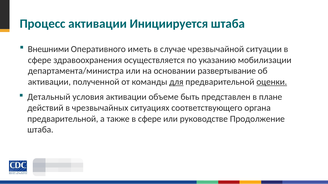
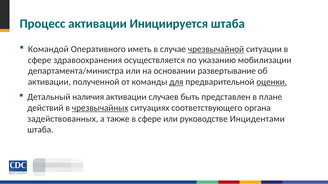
Внешними: Внешними -> Командой
чрезвычайной underline: none -> present
условия: условия -> наличия
объеме: объеме -> случаев
чрезвычайных underline: none -> present
предварительной at (63, 119): предварительной -> задействованных
Продолжение: Продолжение -> Инцидентами
